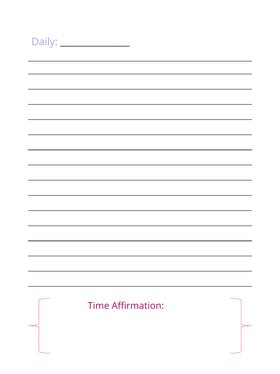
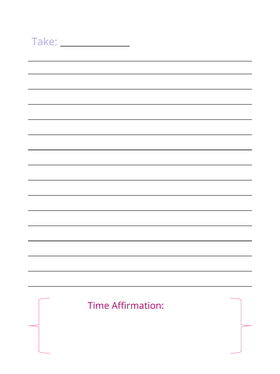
Daily: Daily -> Take
